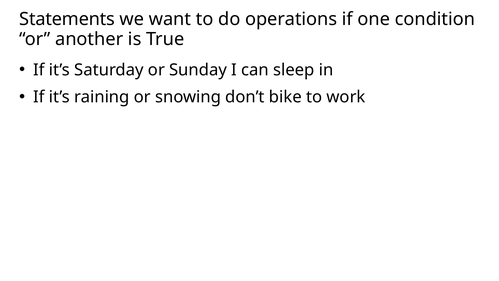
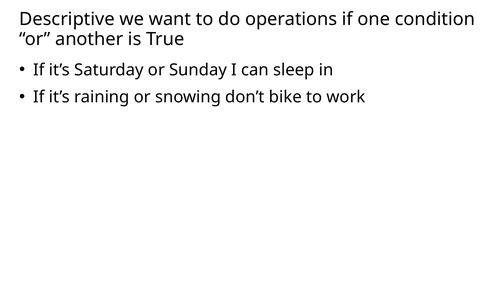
Statements: Statements -> Descriptive
